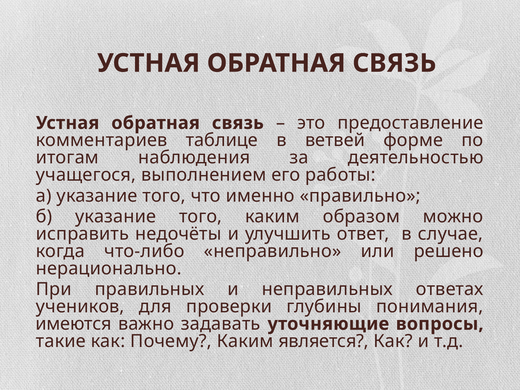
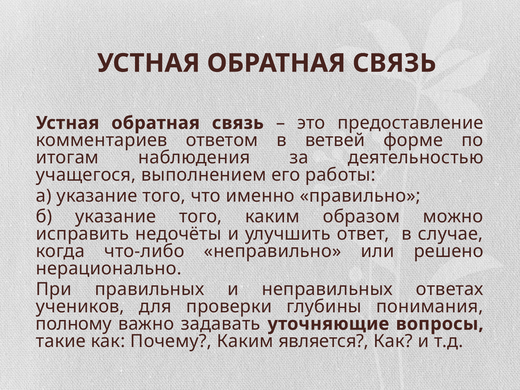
таблице: таблице -> ответом
имеются: имеются -> полному
